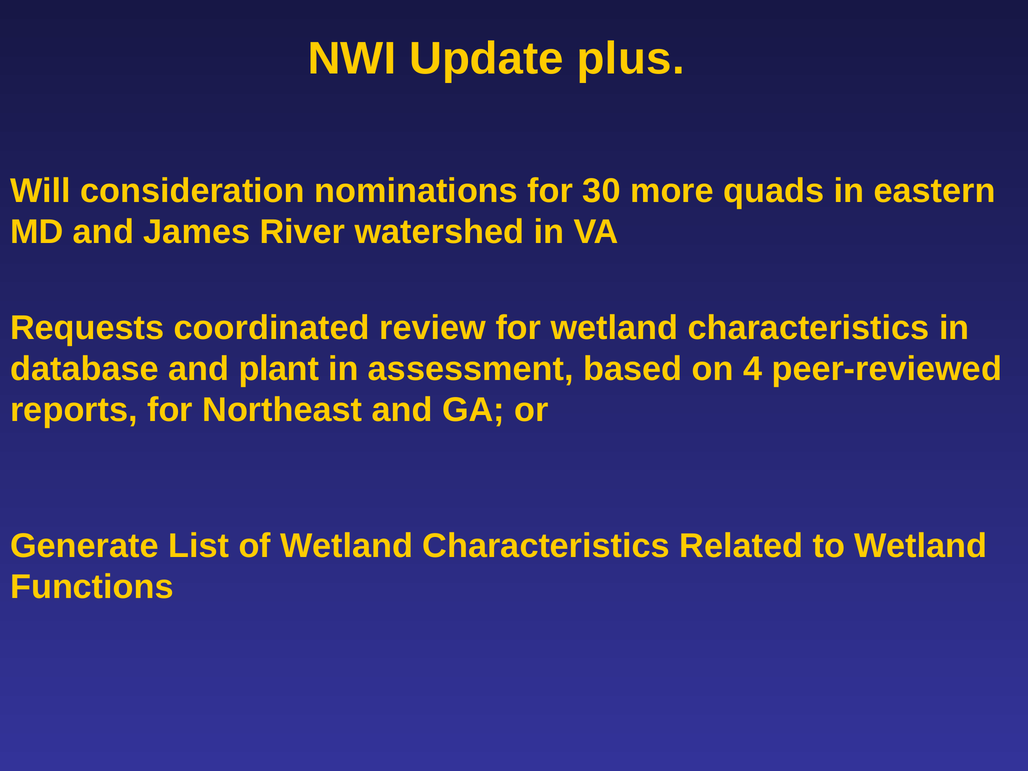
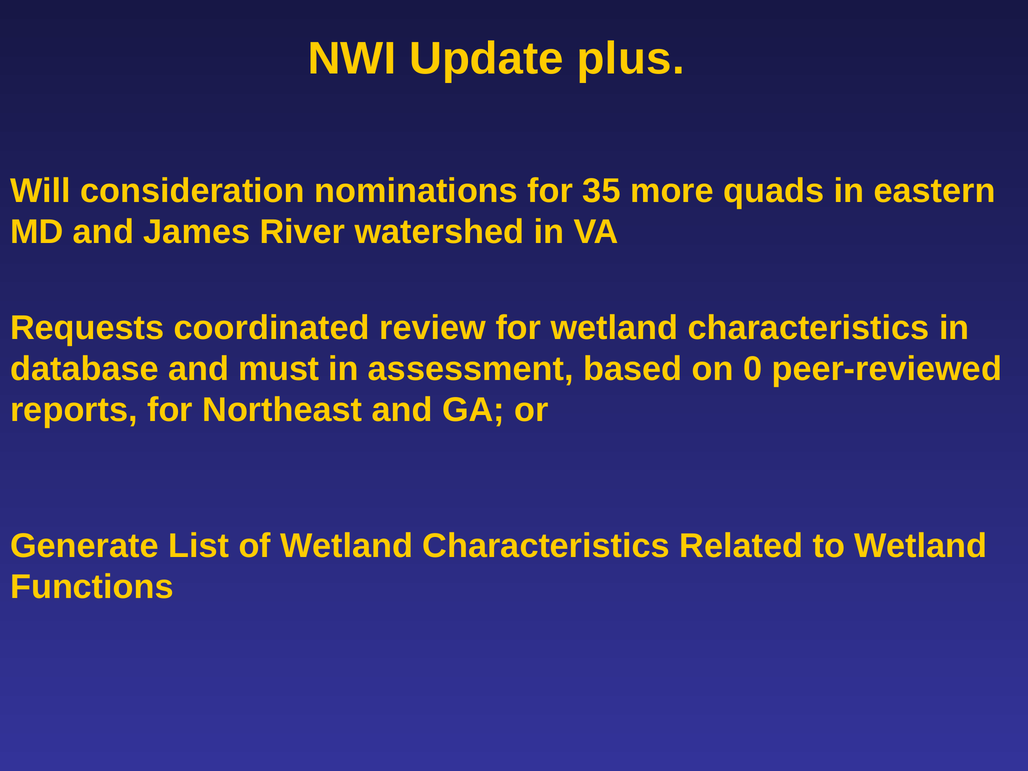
30: 30 -> 35
plant: plant -> must
4: 4 -> 0
